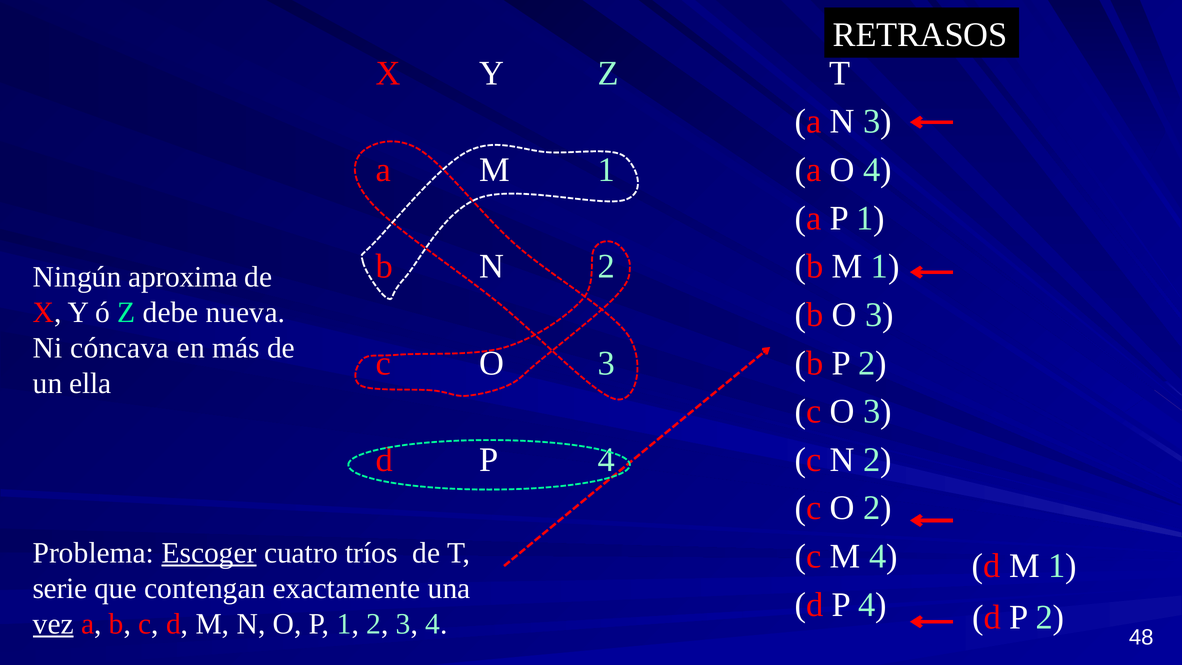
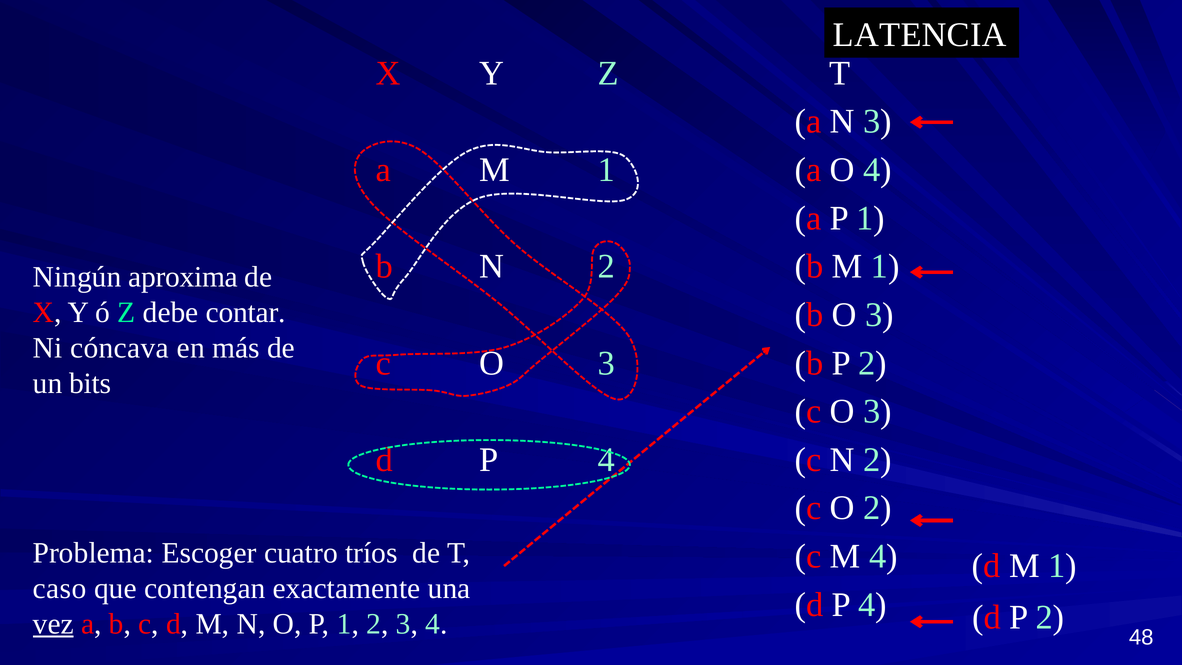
RETRASOS: RETRASOS -> LATENCIA
nueva: nueva -> contar
ella: ella -> bits
Escoger underline: present -> none
serie: serie -> caso
